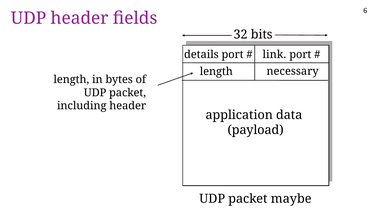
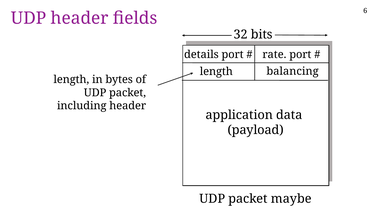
link: link -> rate
necessary: necessary -> balancing
